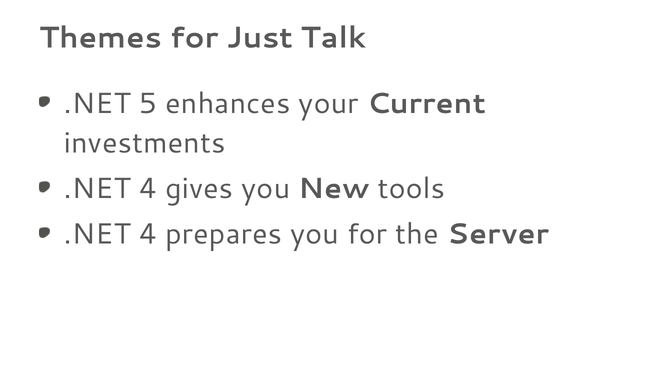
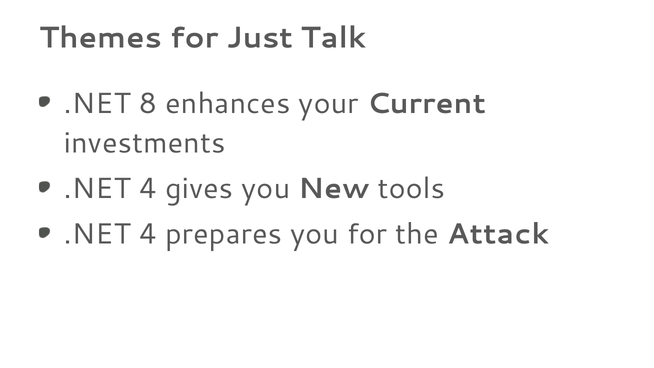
5: 5 -> 8
Server: Server -> Attack
